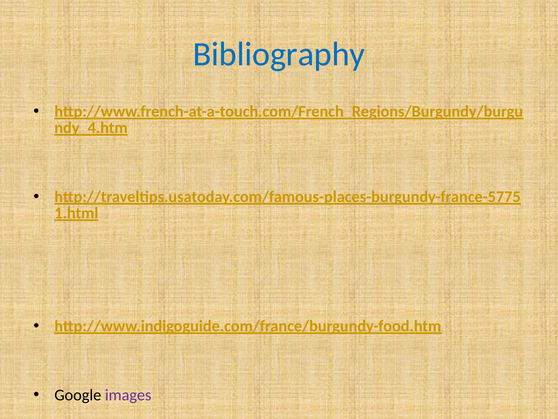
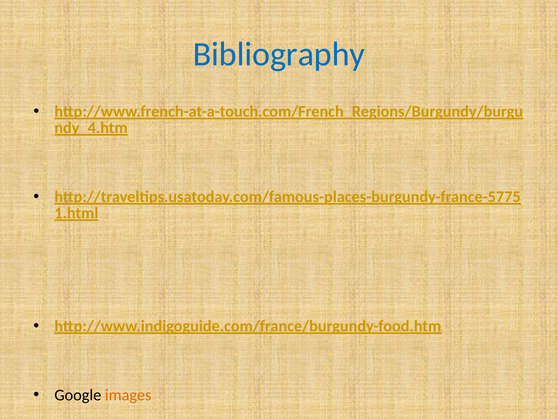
images colour: purple -> orange
